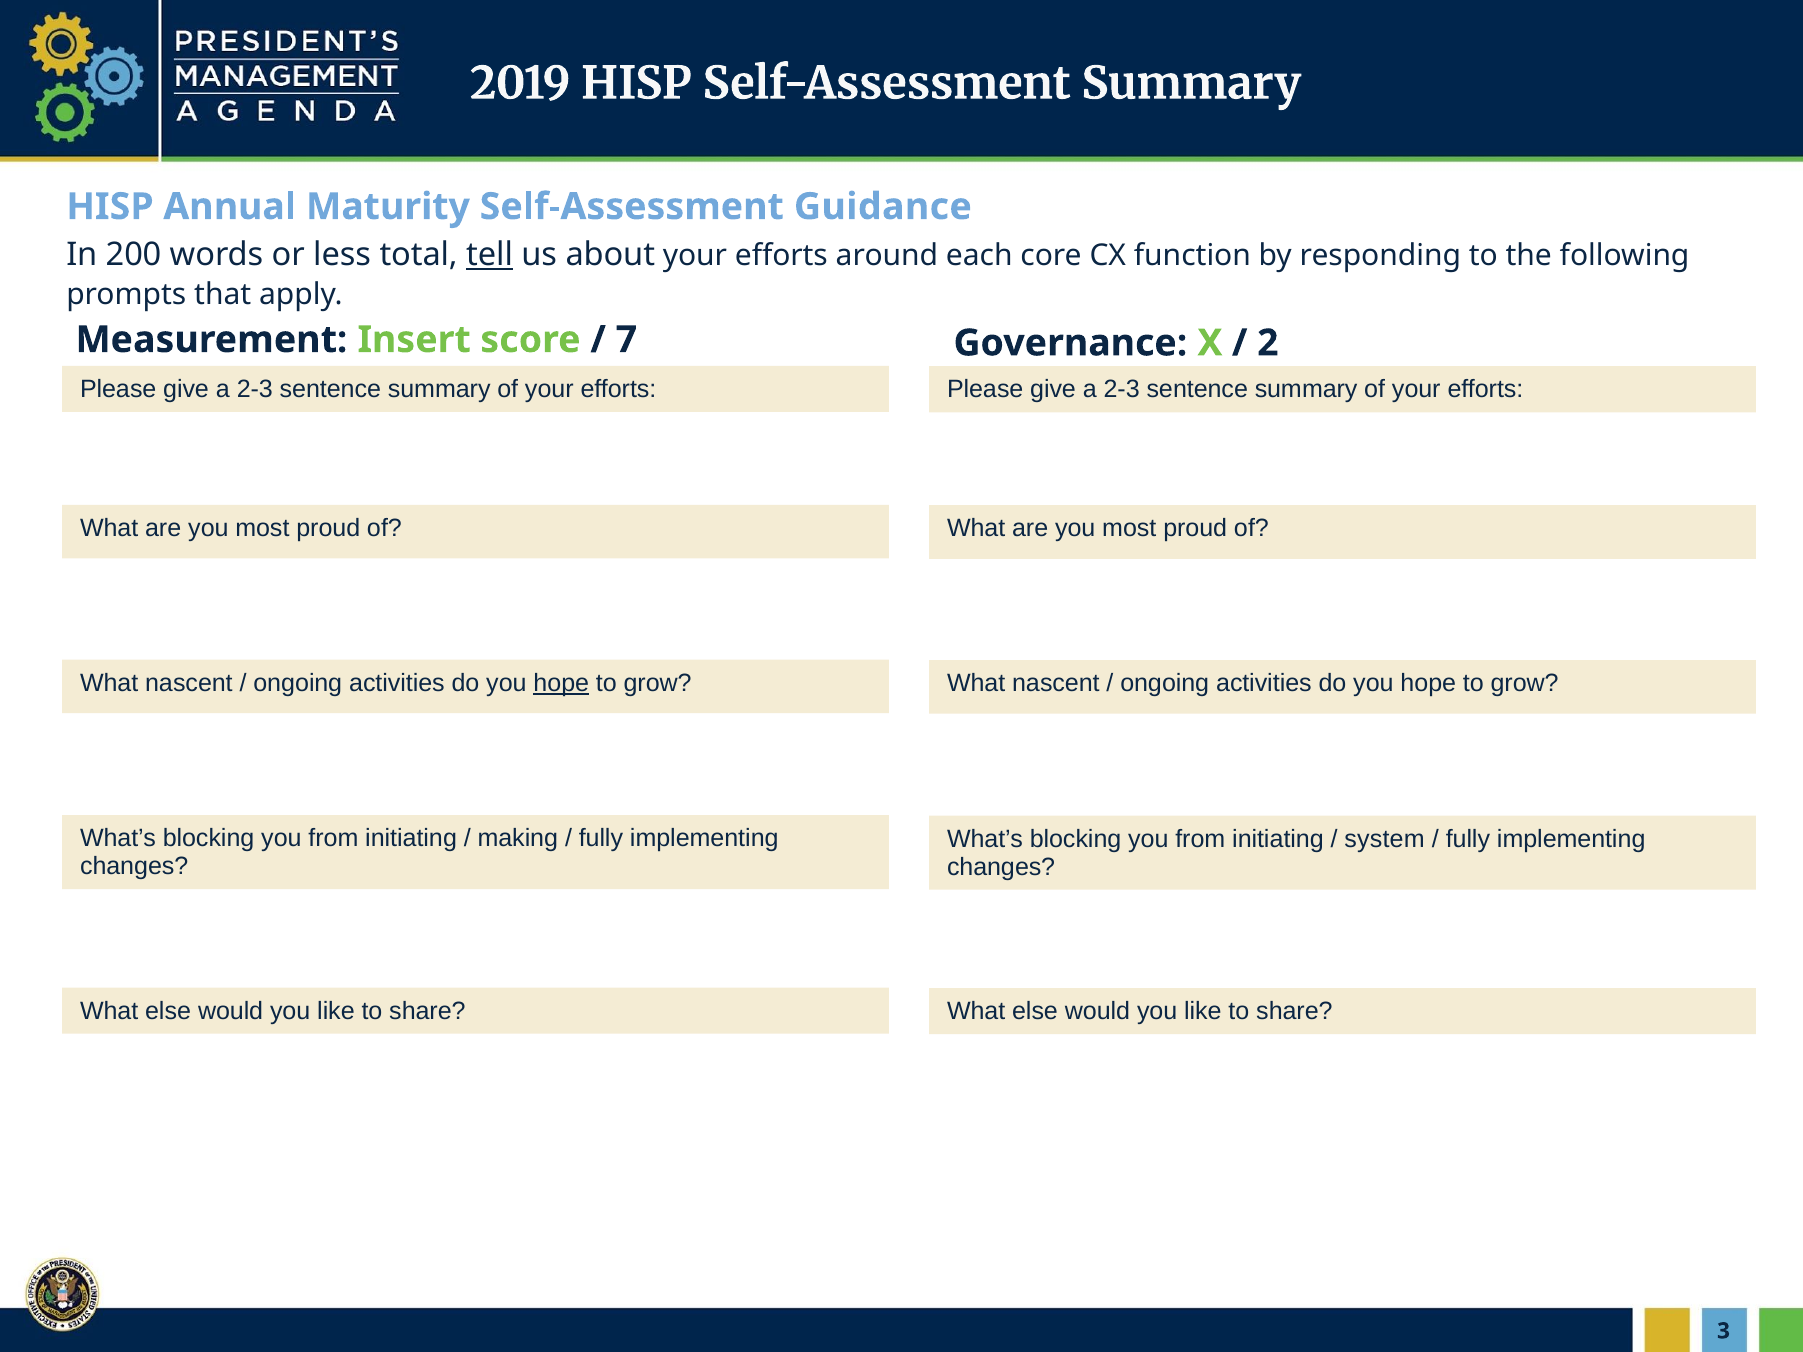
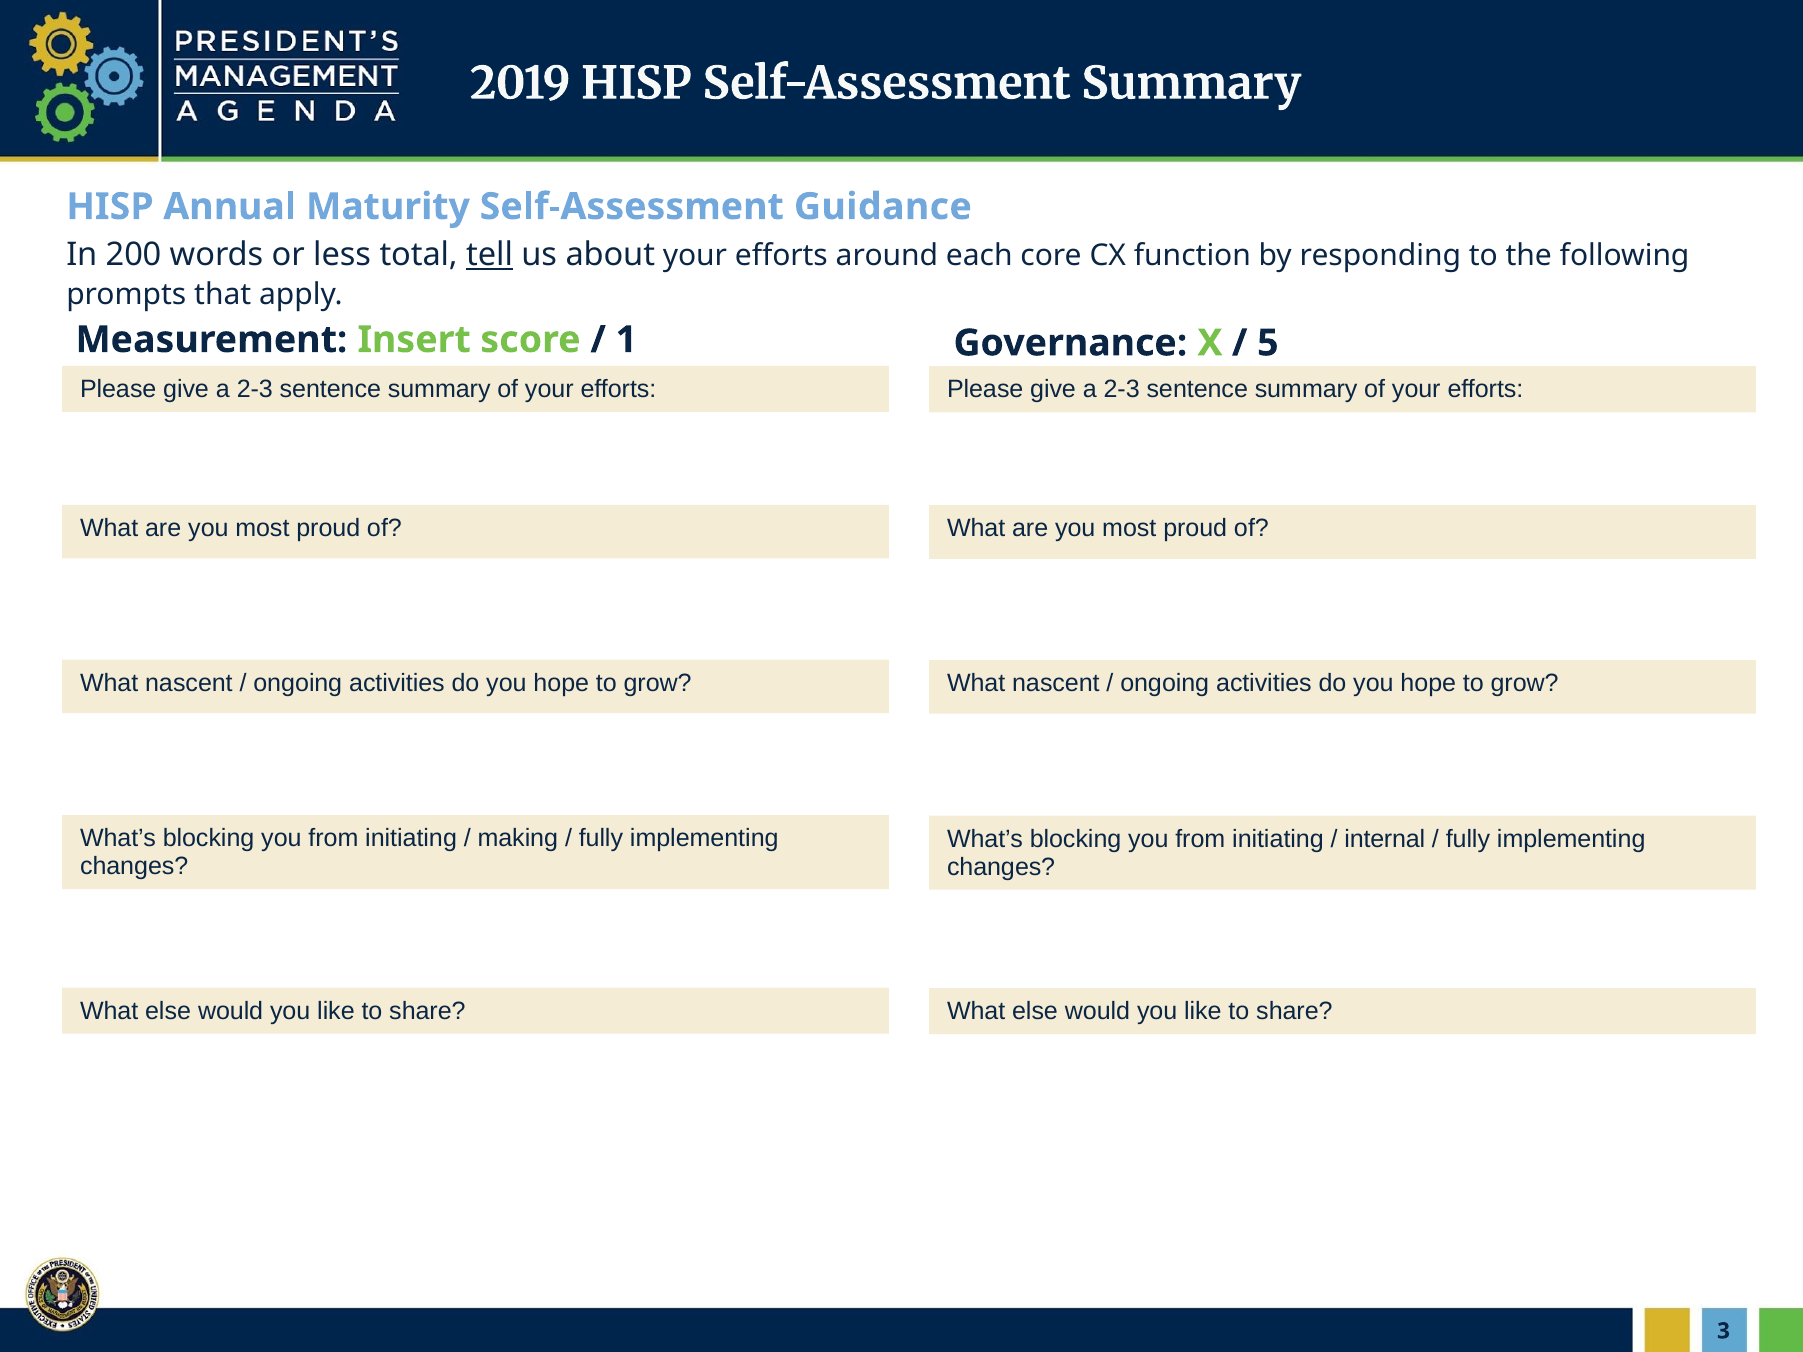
7: 7 -> 1
2: 2 -> 5
hope at (561, 683) underline: present -> none
system: system -> internal
